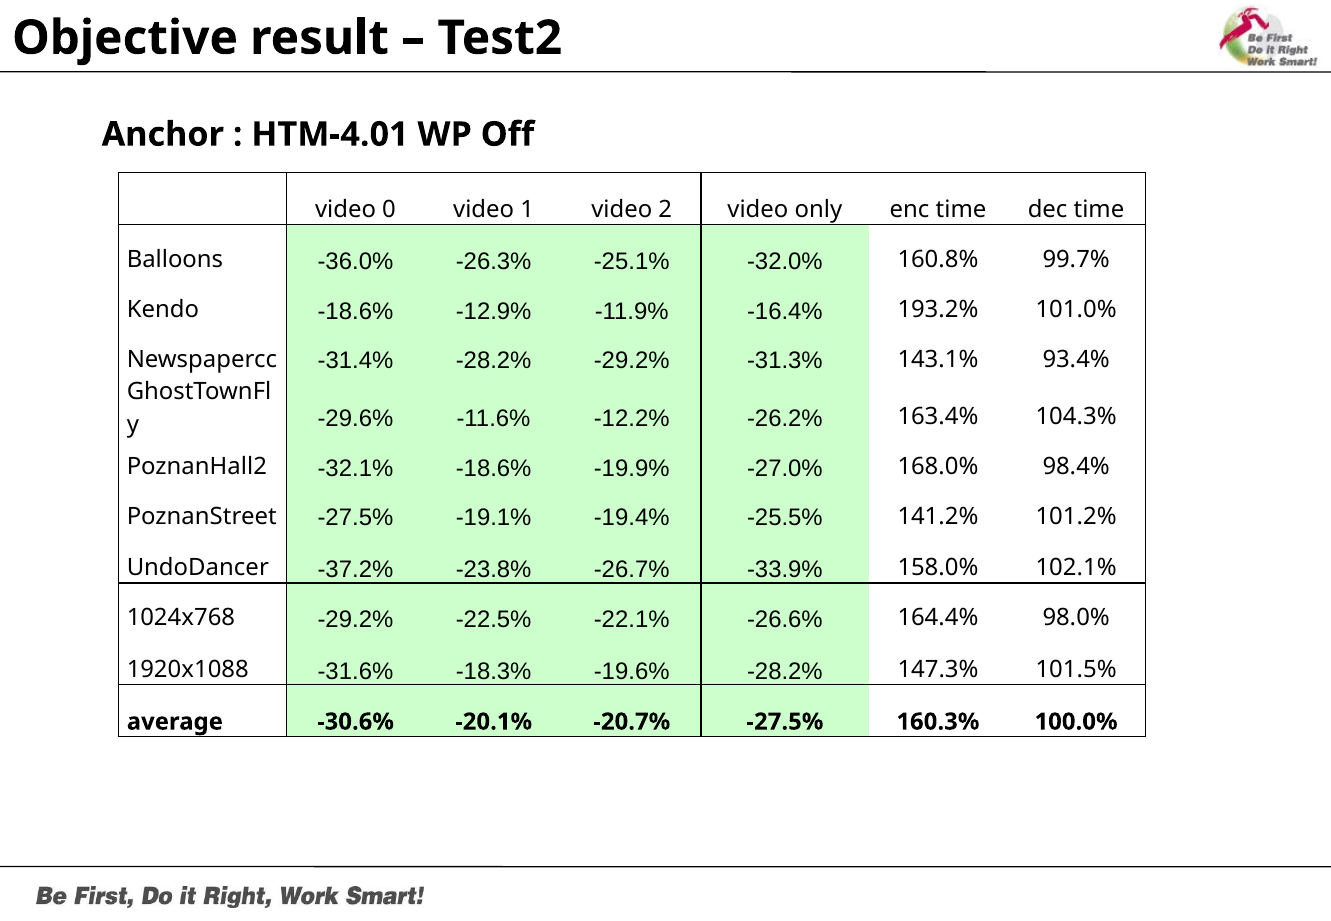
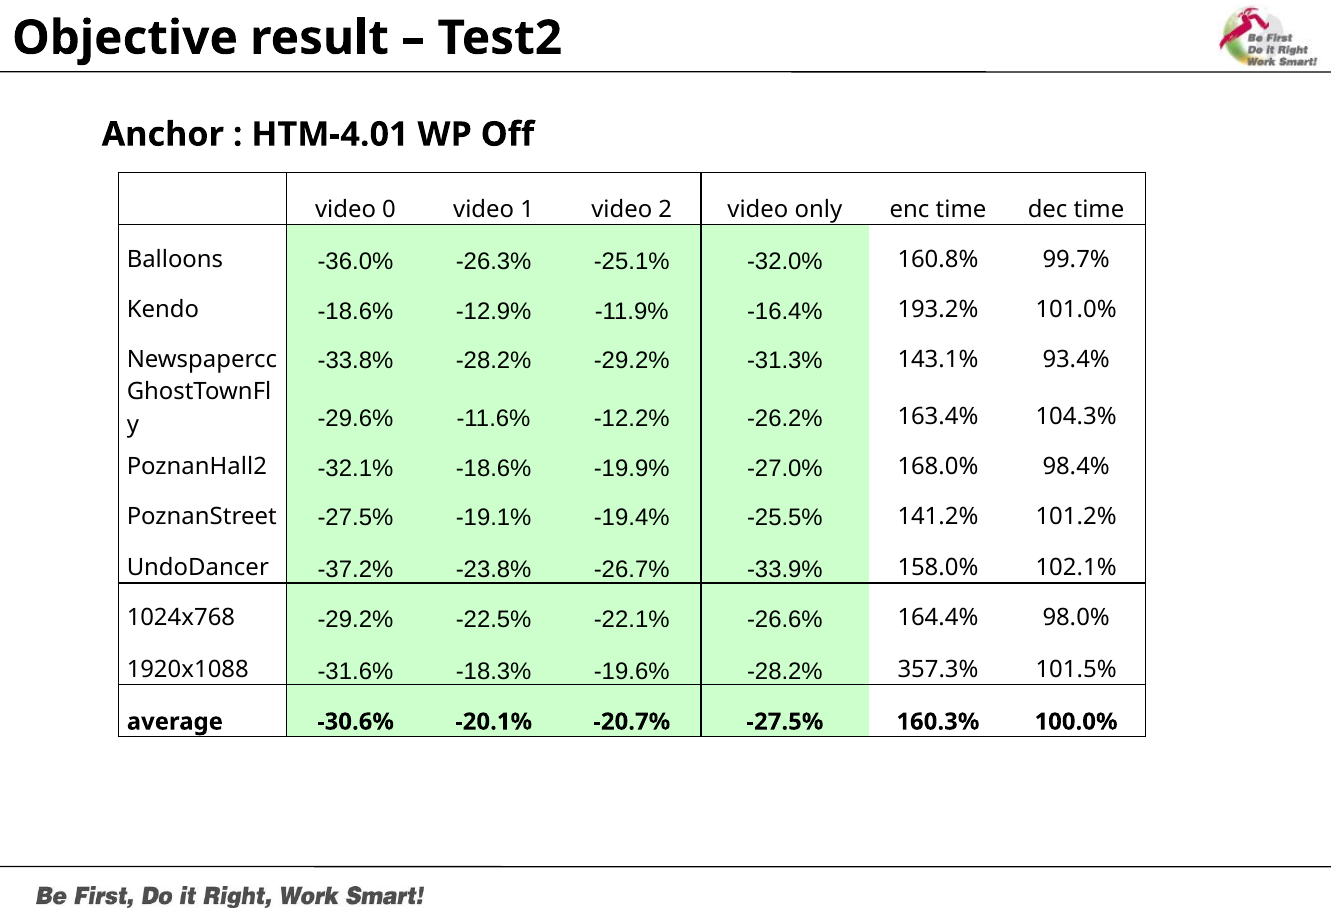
-31.4%: -31.4% -> -33.8%
147.3%: 147.3% -> 357.3%
